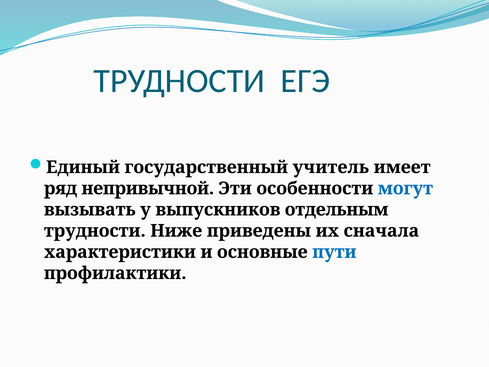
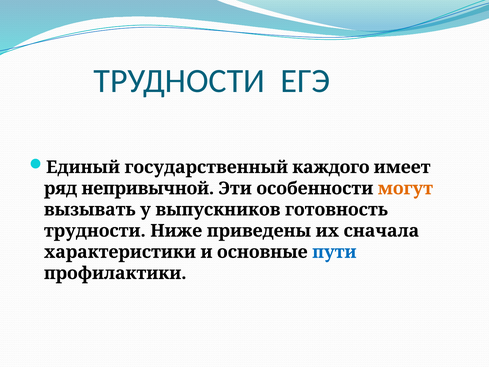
учитель: учитель -> каждого
могут colour: blue -> orange
отдельным: отдельным -> готовность
